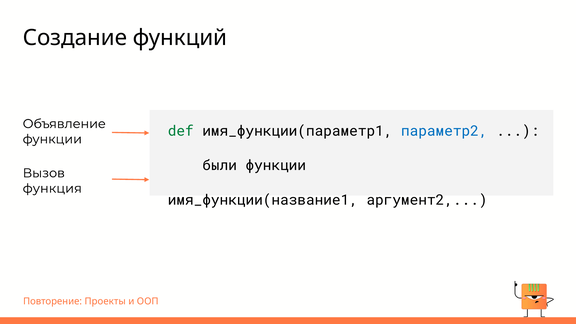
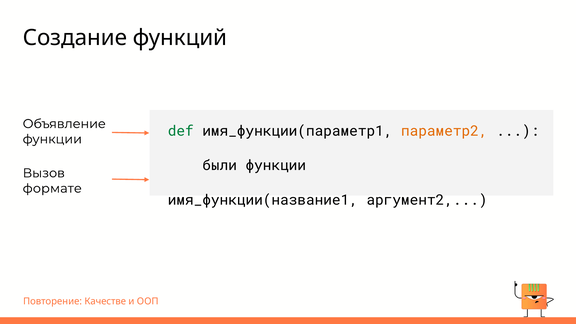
параметр2 colour: blue -> orange
функция: функция -> формате
Проекты: Проекты -> Качестве
